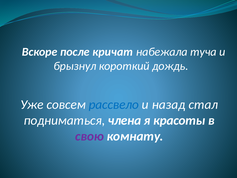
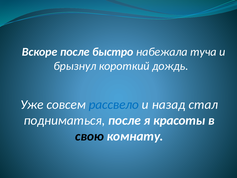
кричат: кричат -> быстро
подниматься члена: члена -> после
свою colour: purple -> black
